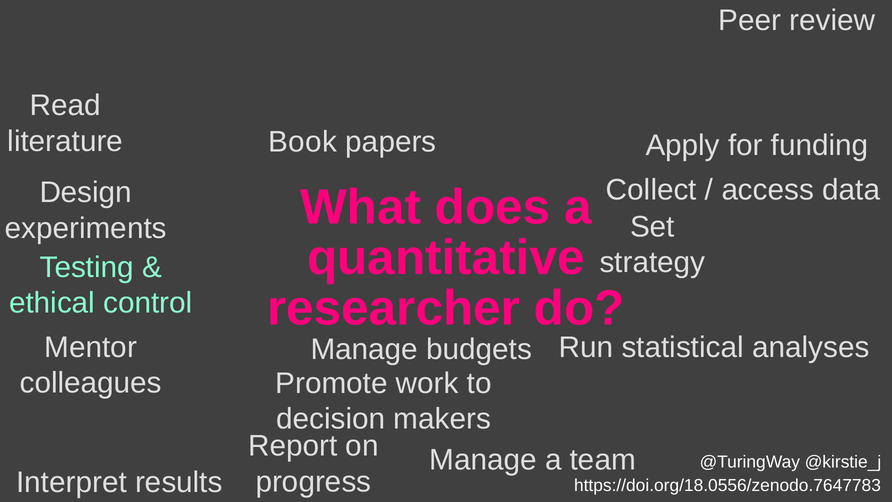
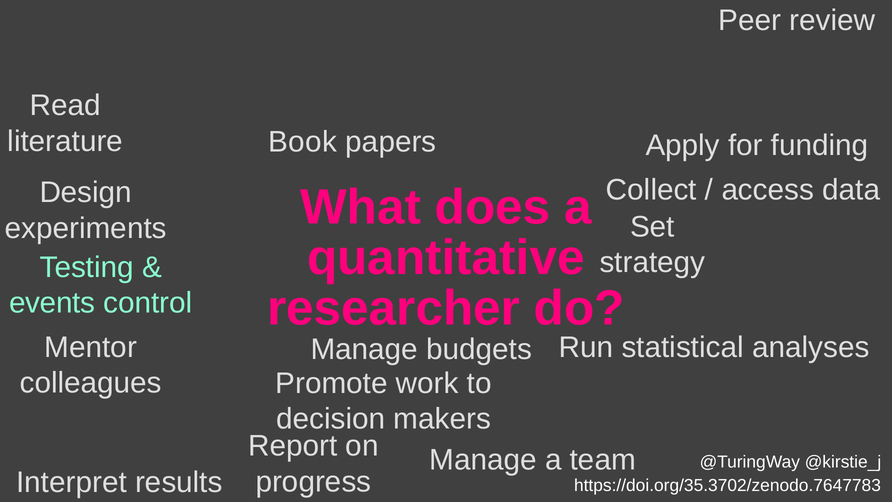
ethical: ethical -> events
https://doi.org/18.0556/zenodo.7647783: https://doi.org/18.0556/zenodo.7647783 -> https://doi.org/35.3702/zenodo.7647783
